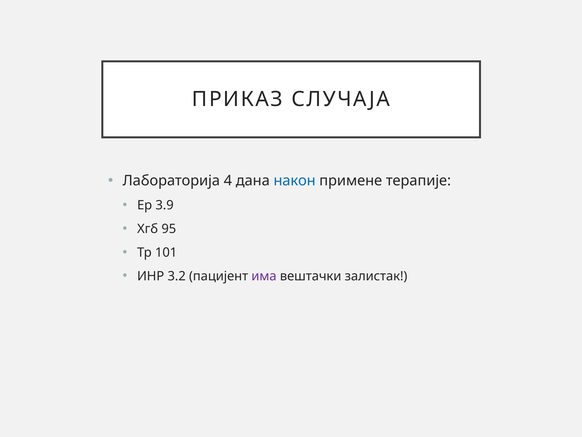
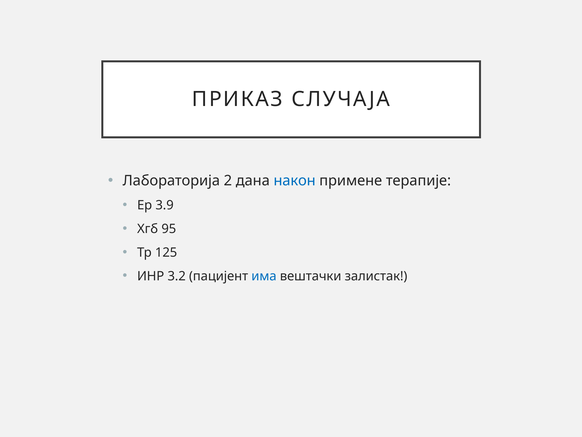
4: 4 -> 2
101: 101 -> 125
има colour: purple -> blue
